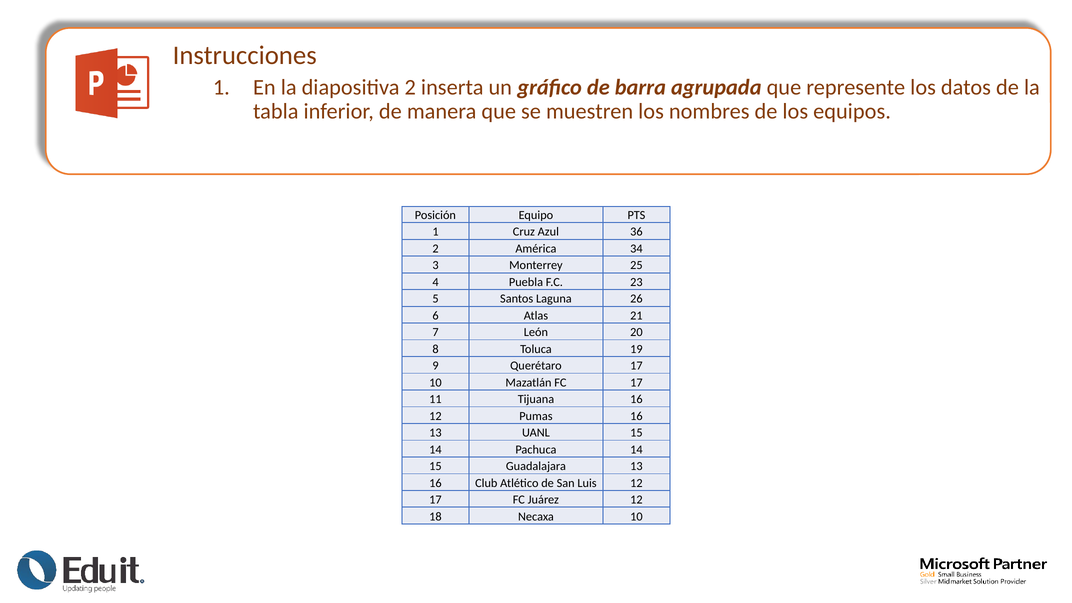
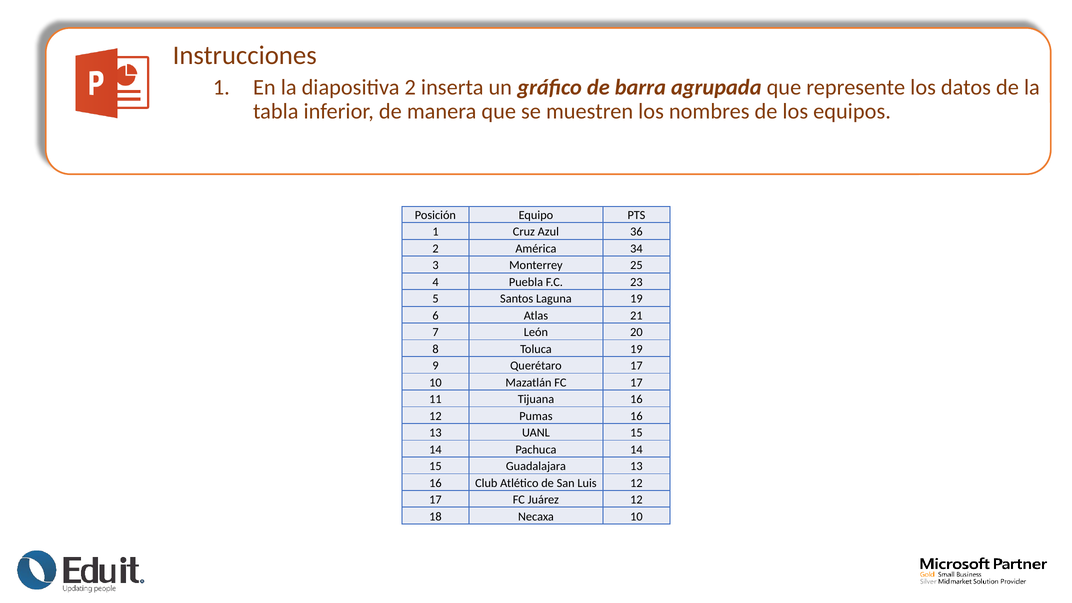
Laguna 26: 26 -> 19
